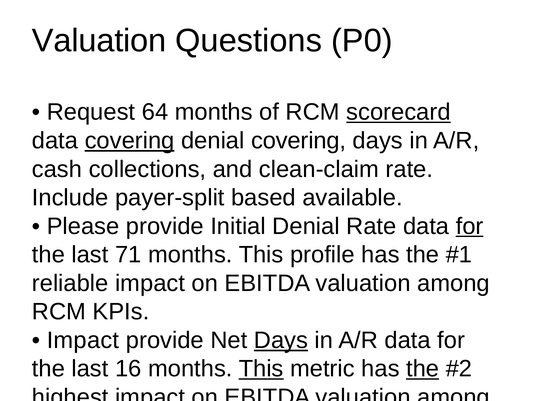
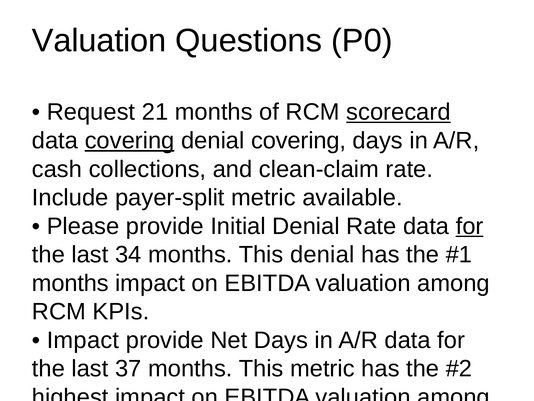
64: 64 -> 21
payer-split based: based -> metric
71: 71 -> 34
This profile: profile -> denial
reliable at (70, 283): reliable -> months
Days at (281, 340) underline: present -> none
16: 16 -> 37
This at (261, 368) underline: present -> none
the at (423, 368) underline: present -> none
